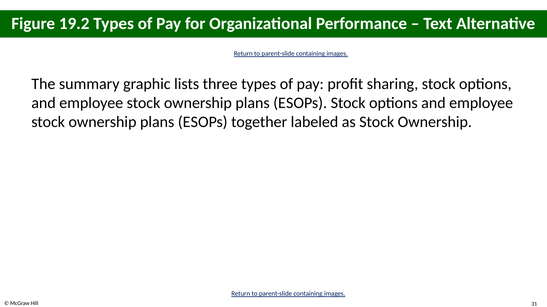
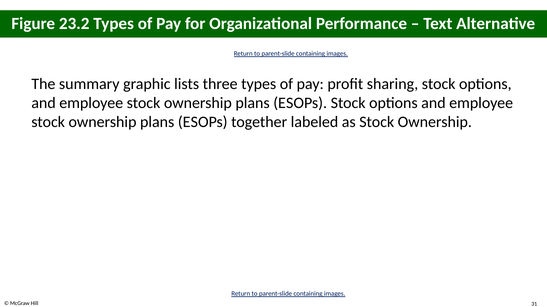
19.2: 19.2 -> 23.2
